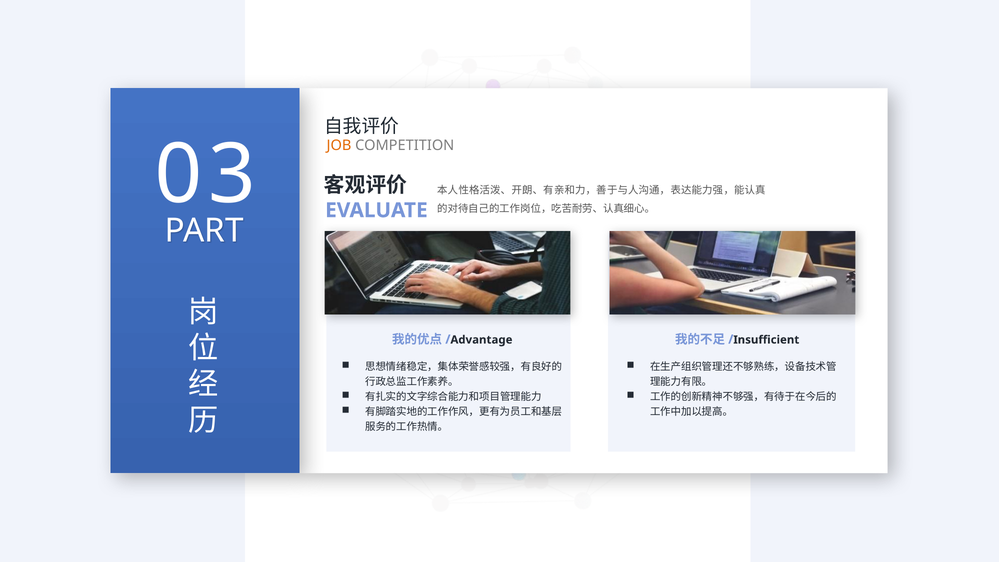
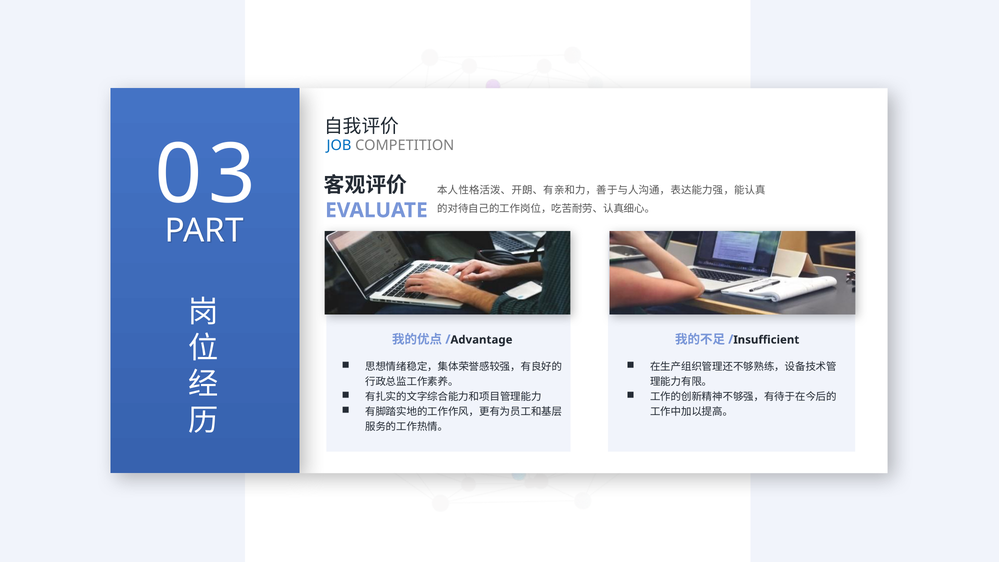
JOB colour: orange -> blue
